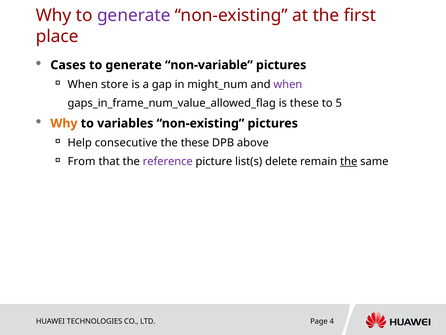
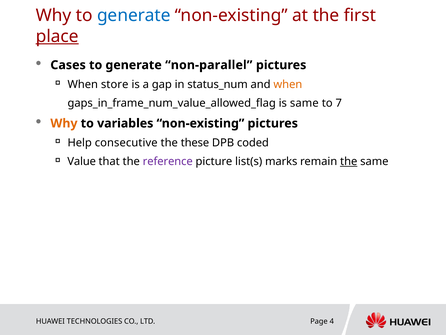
generate at (134, 16) colour: purple -> blue
place underline: none -> present
non-variable: non-variable -> non-parallel
might_num: might_num -> status_num
when at (288, 84) colour: purple -> orange
is these: these -> same
5: 5 -> 7
above: above -> coded
From: From -> Value
delete: delete -> marks
